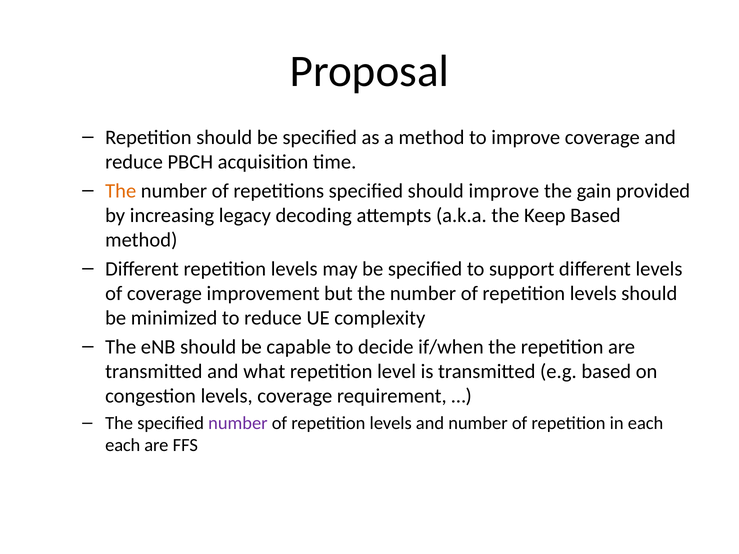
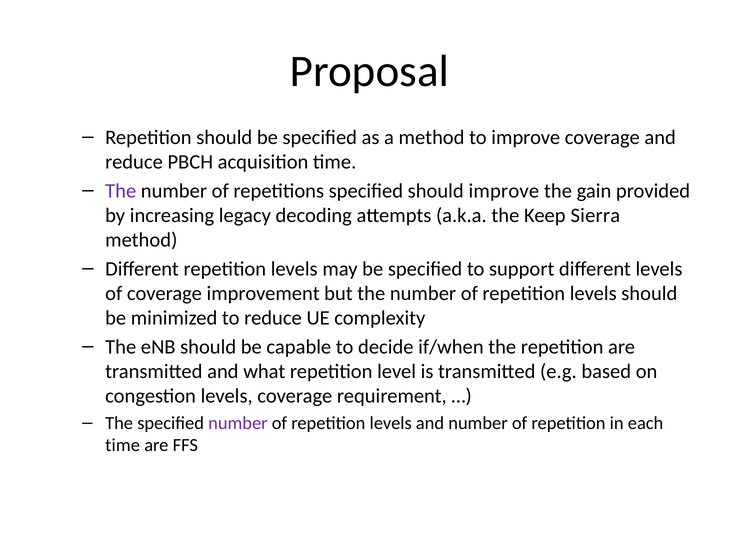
The at (121, 191) colour: orange -> purple
Keep Based: Based -> Sierra
each at (123, 445): each -> time
